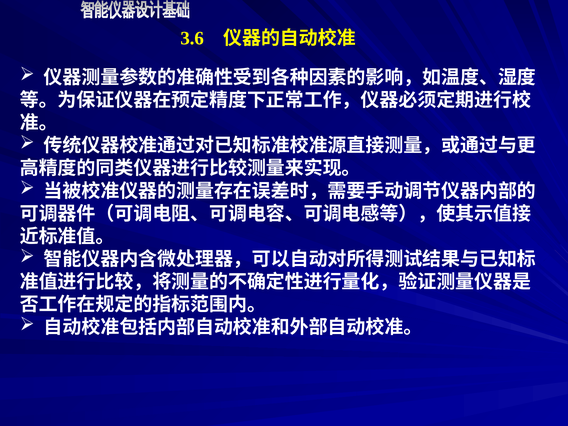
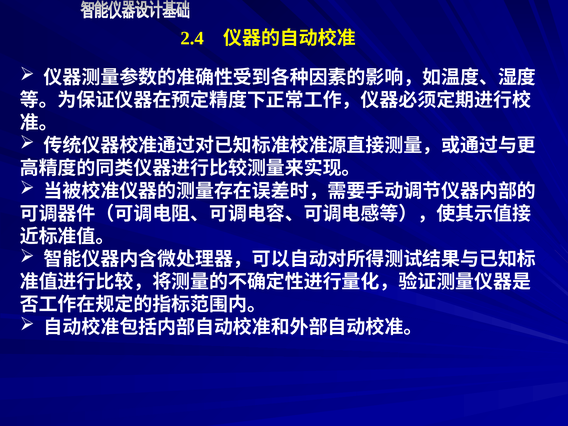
3.6: 3.6 -> 2.4
